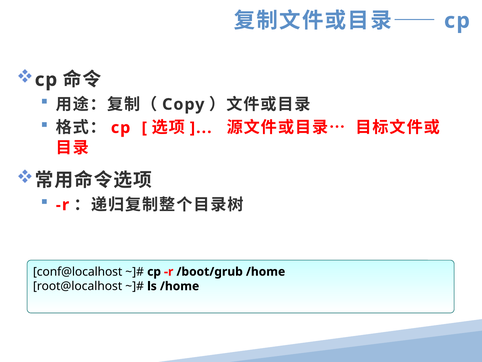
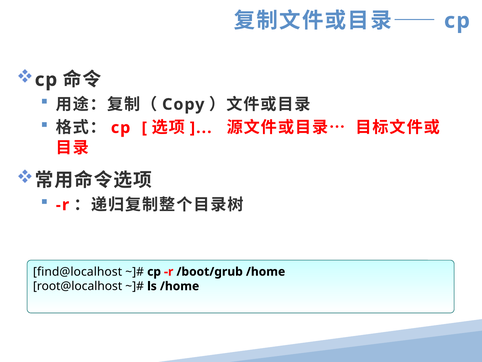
conf@localhost: conf@localhost -> find@localhost
